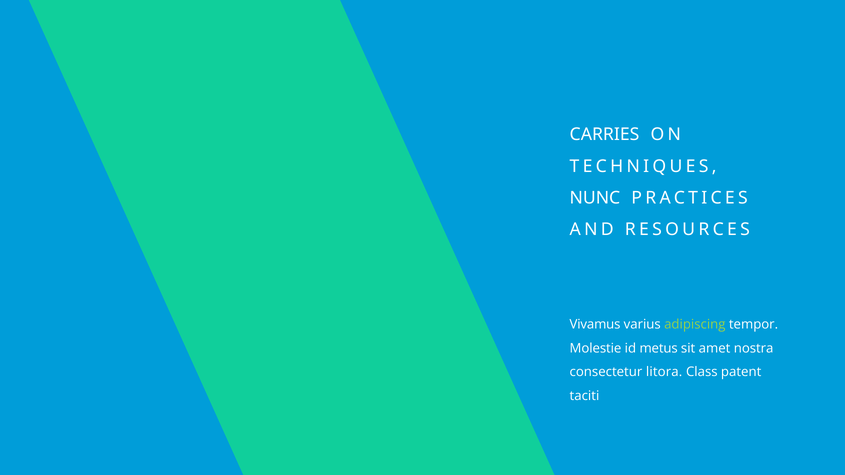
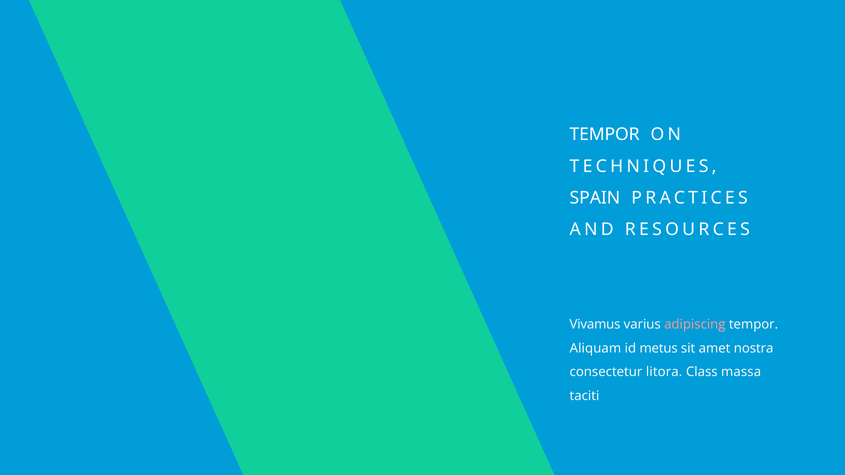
CARRIES at (605, 135): CARRIES -> TEMPOR
NUNC: NUNC -> SPAIN
adipiscing colour: light green -> pink
Molestie: Molestie -> Aliquam
patent: patent -> massa
